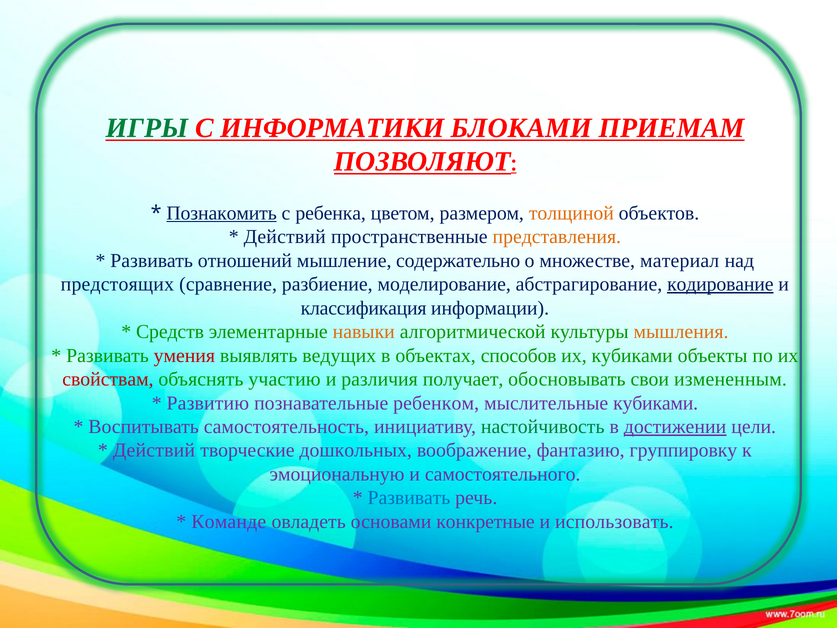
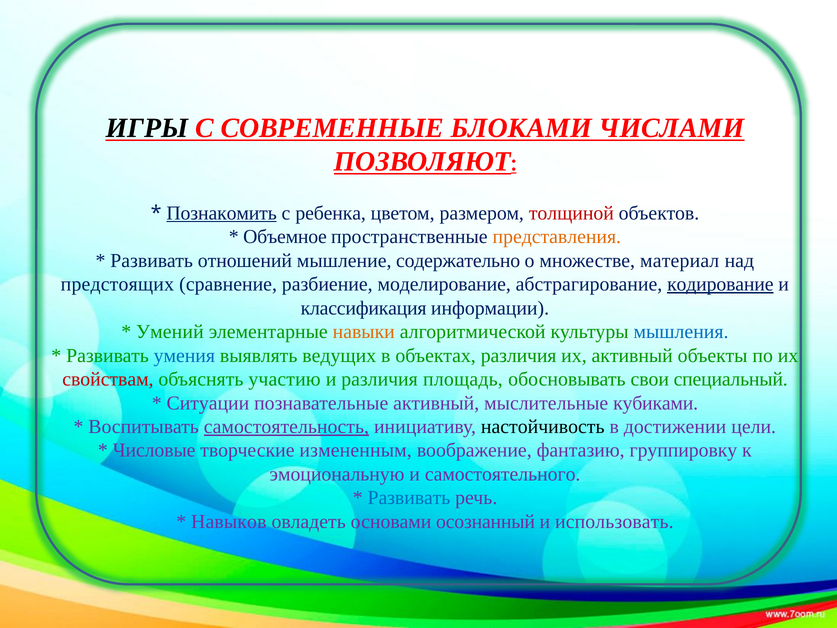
ИГРЫ colour: green -> black
ИНФОРМАТИКИ: ИНФОРМАТИКИ -> СОВРЕМЕННЫЕ
ПРИЕМАМ: ПРИЕМАМ -> ЧИСЛАМИ
толщиной colour: orange -> red
Действий at (285, 237): Действий -> Объемное
Средств: Средств -> Умений
мышления colour: orange -> blue
умения colour: red -> blue
объектах способов: способов -> различия
их кубиками: кубиками -> активный
получает: получает -> площадь
измененным: измененным -> специальный
Развитию: Развитию -> Ситуации
познавательные ребенком: ребенком -> активный
самостоятельность underline: none -> present
настойчивость colour: green -> black
достижении underline: present -> none
Действий at (154, 450): Действий -> Числовые
дошкольных: дошкольных -> измененным
Команде: Команде -> Навыков
конкретные: конкретные -> осознанный
